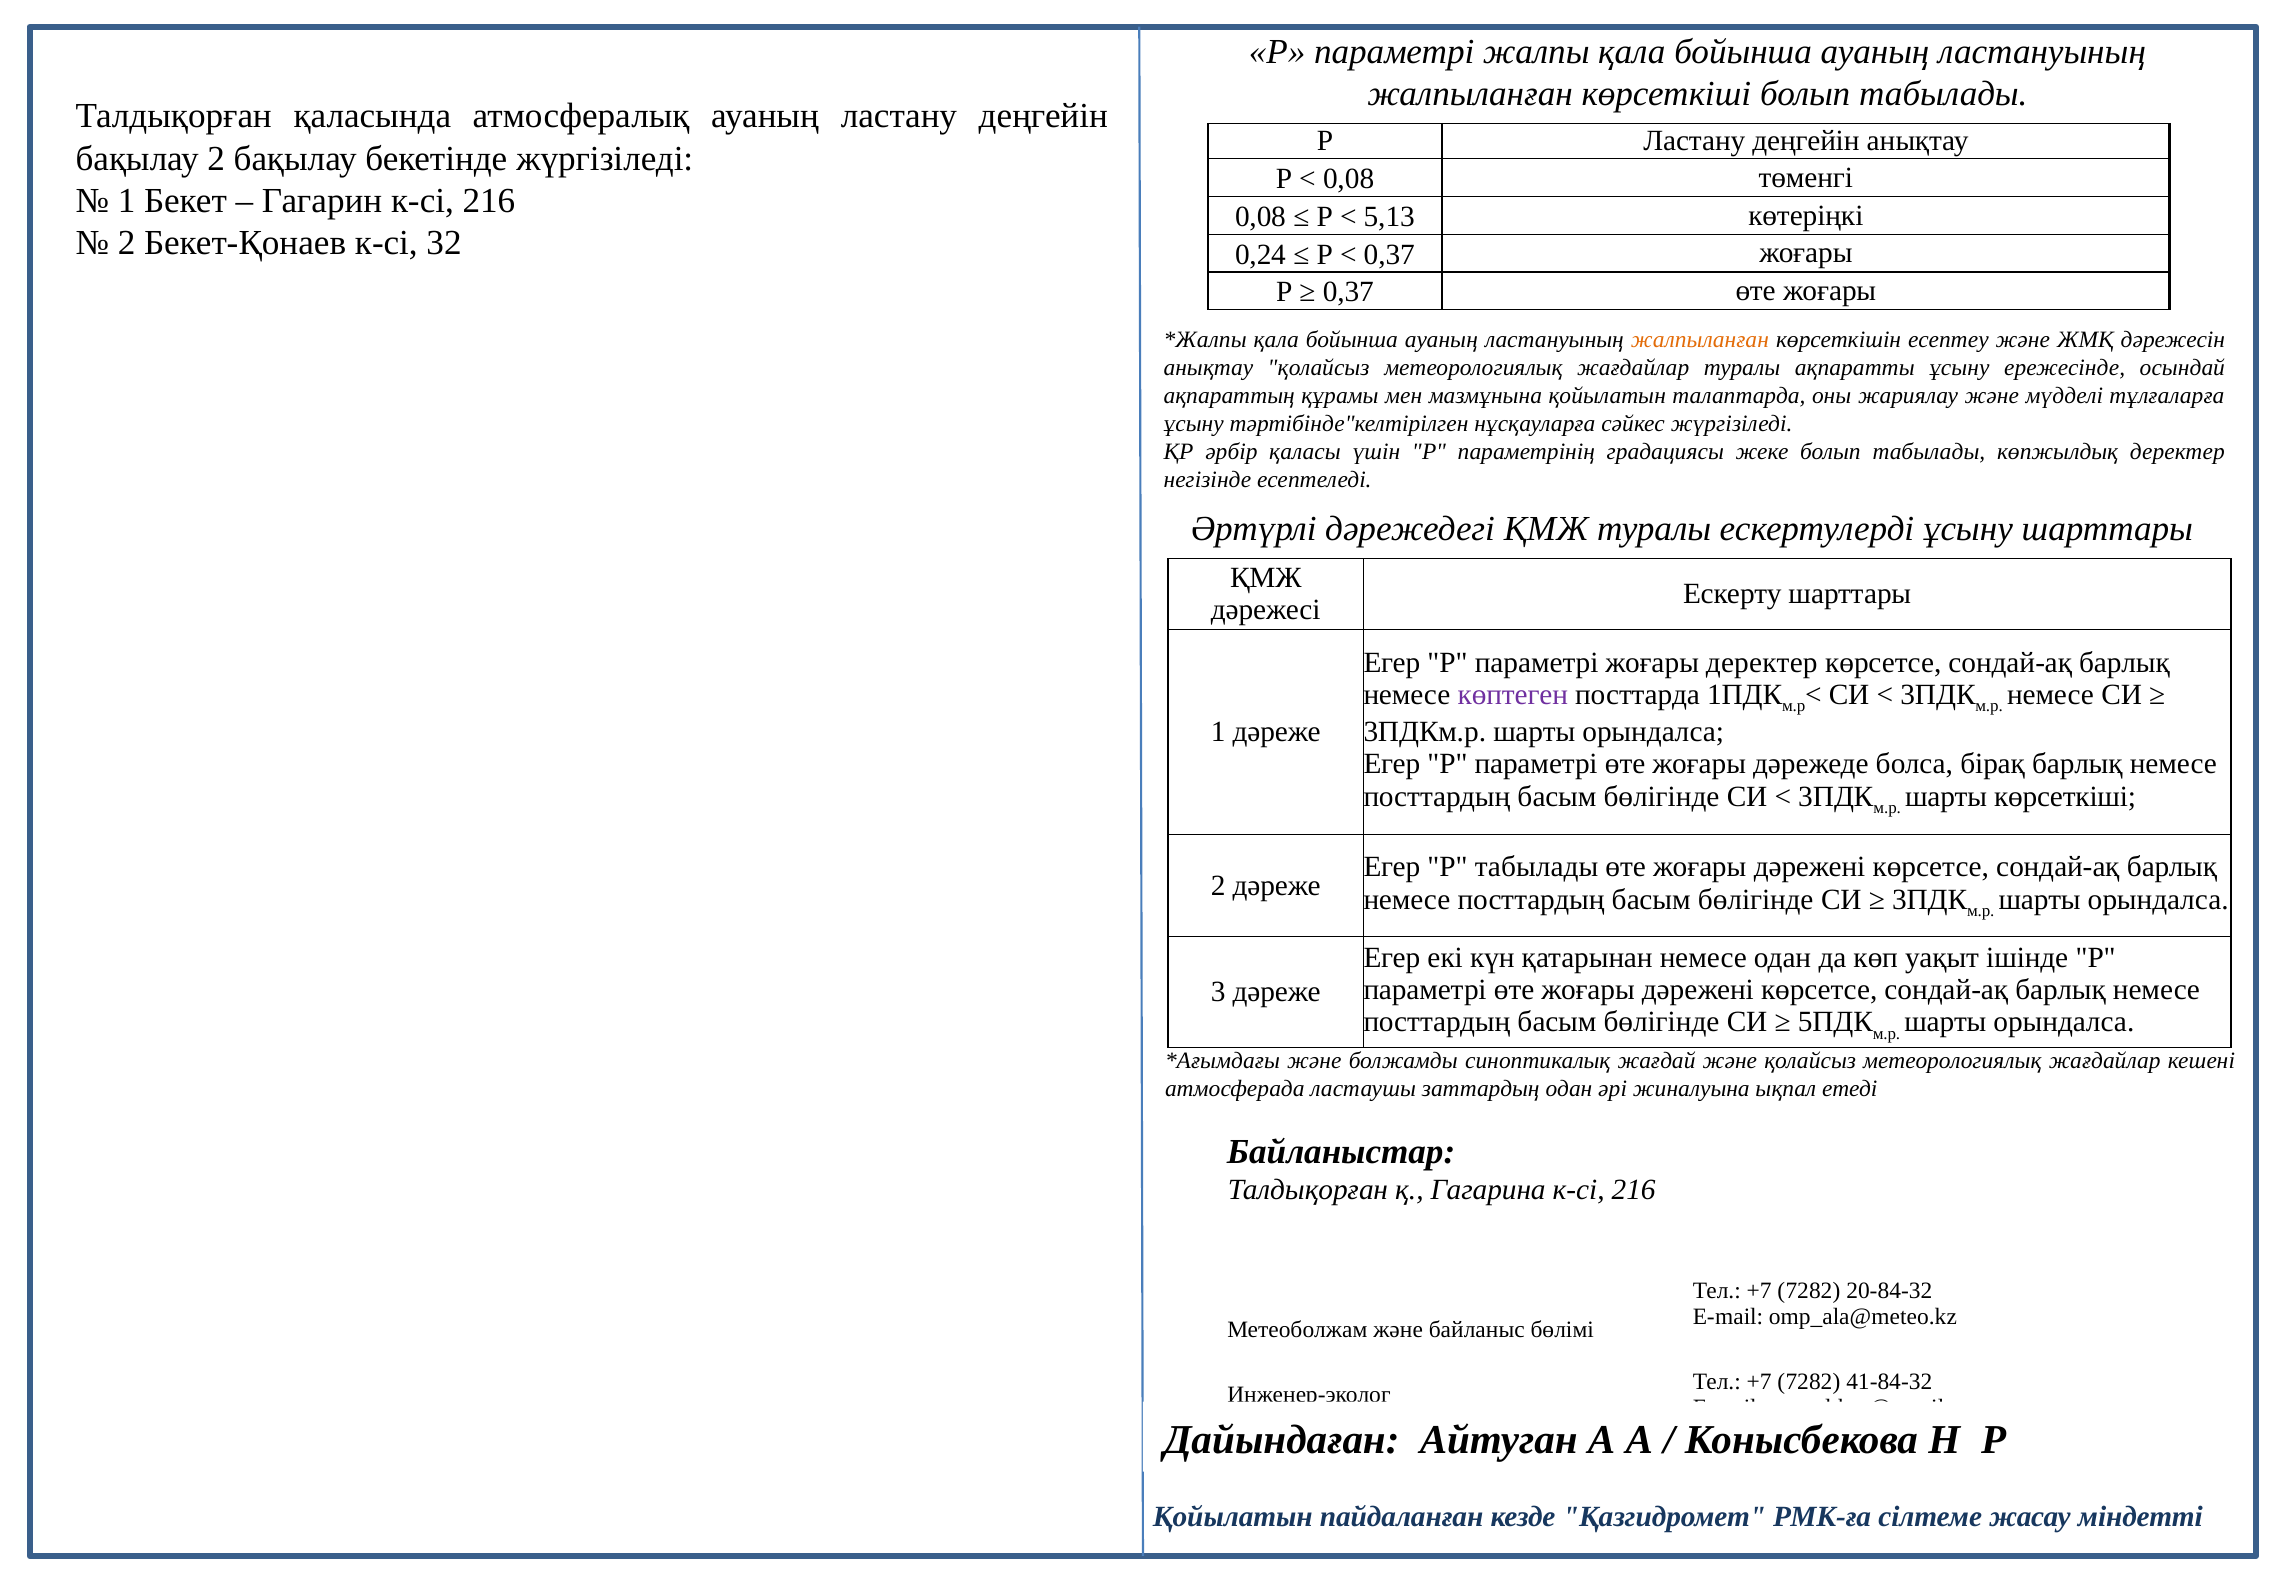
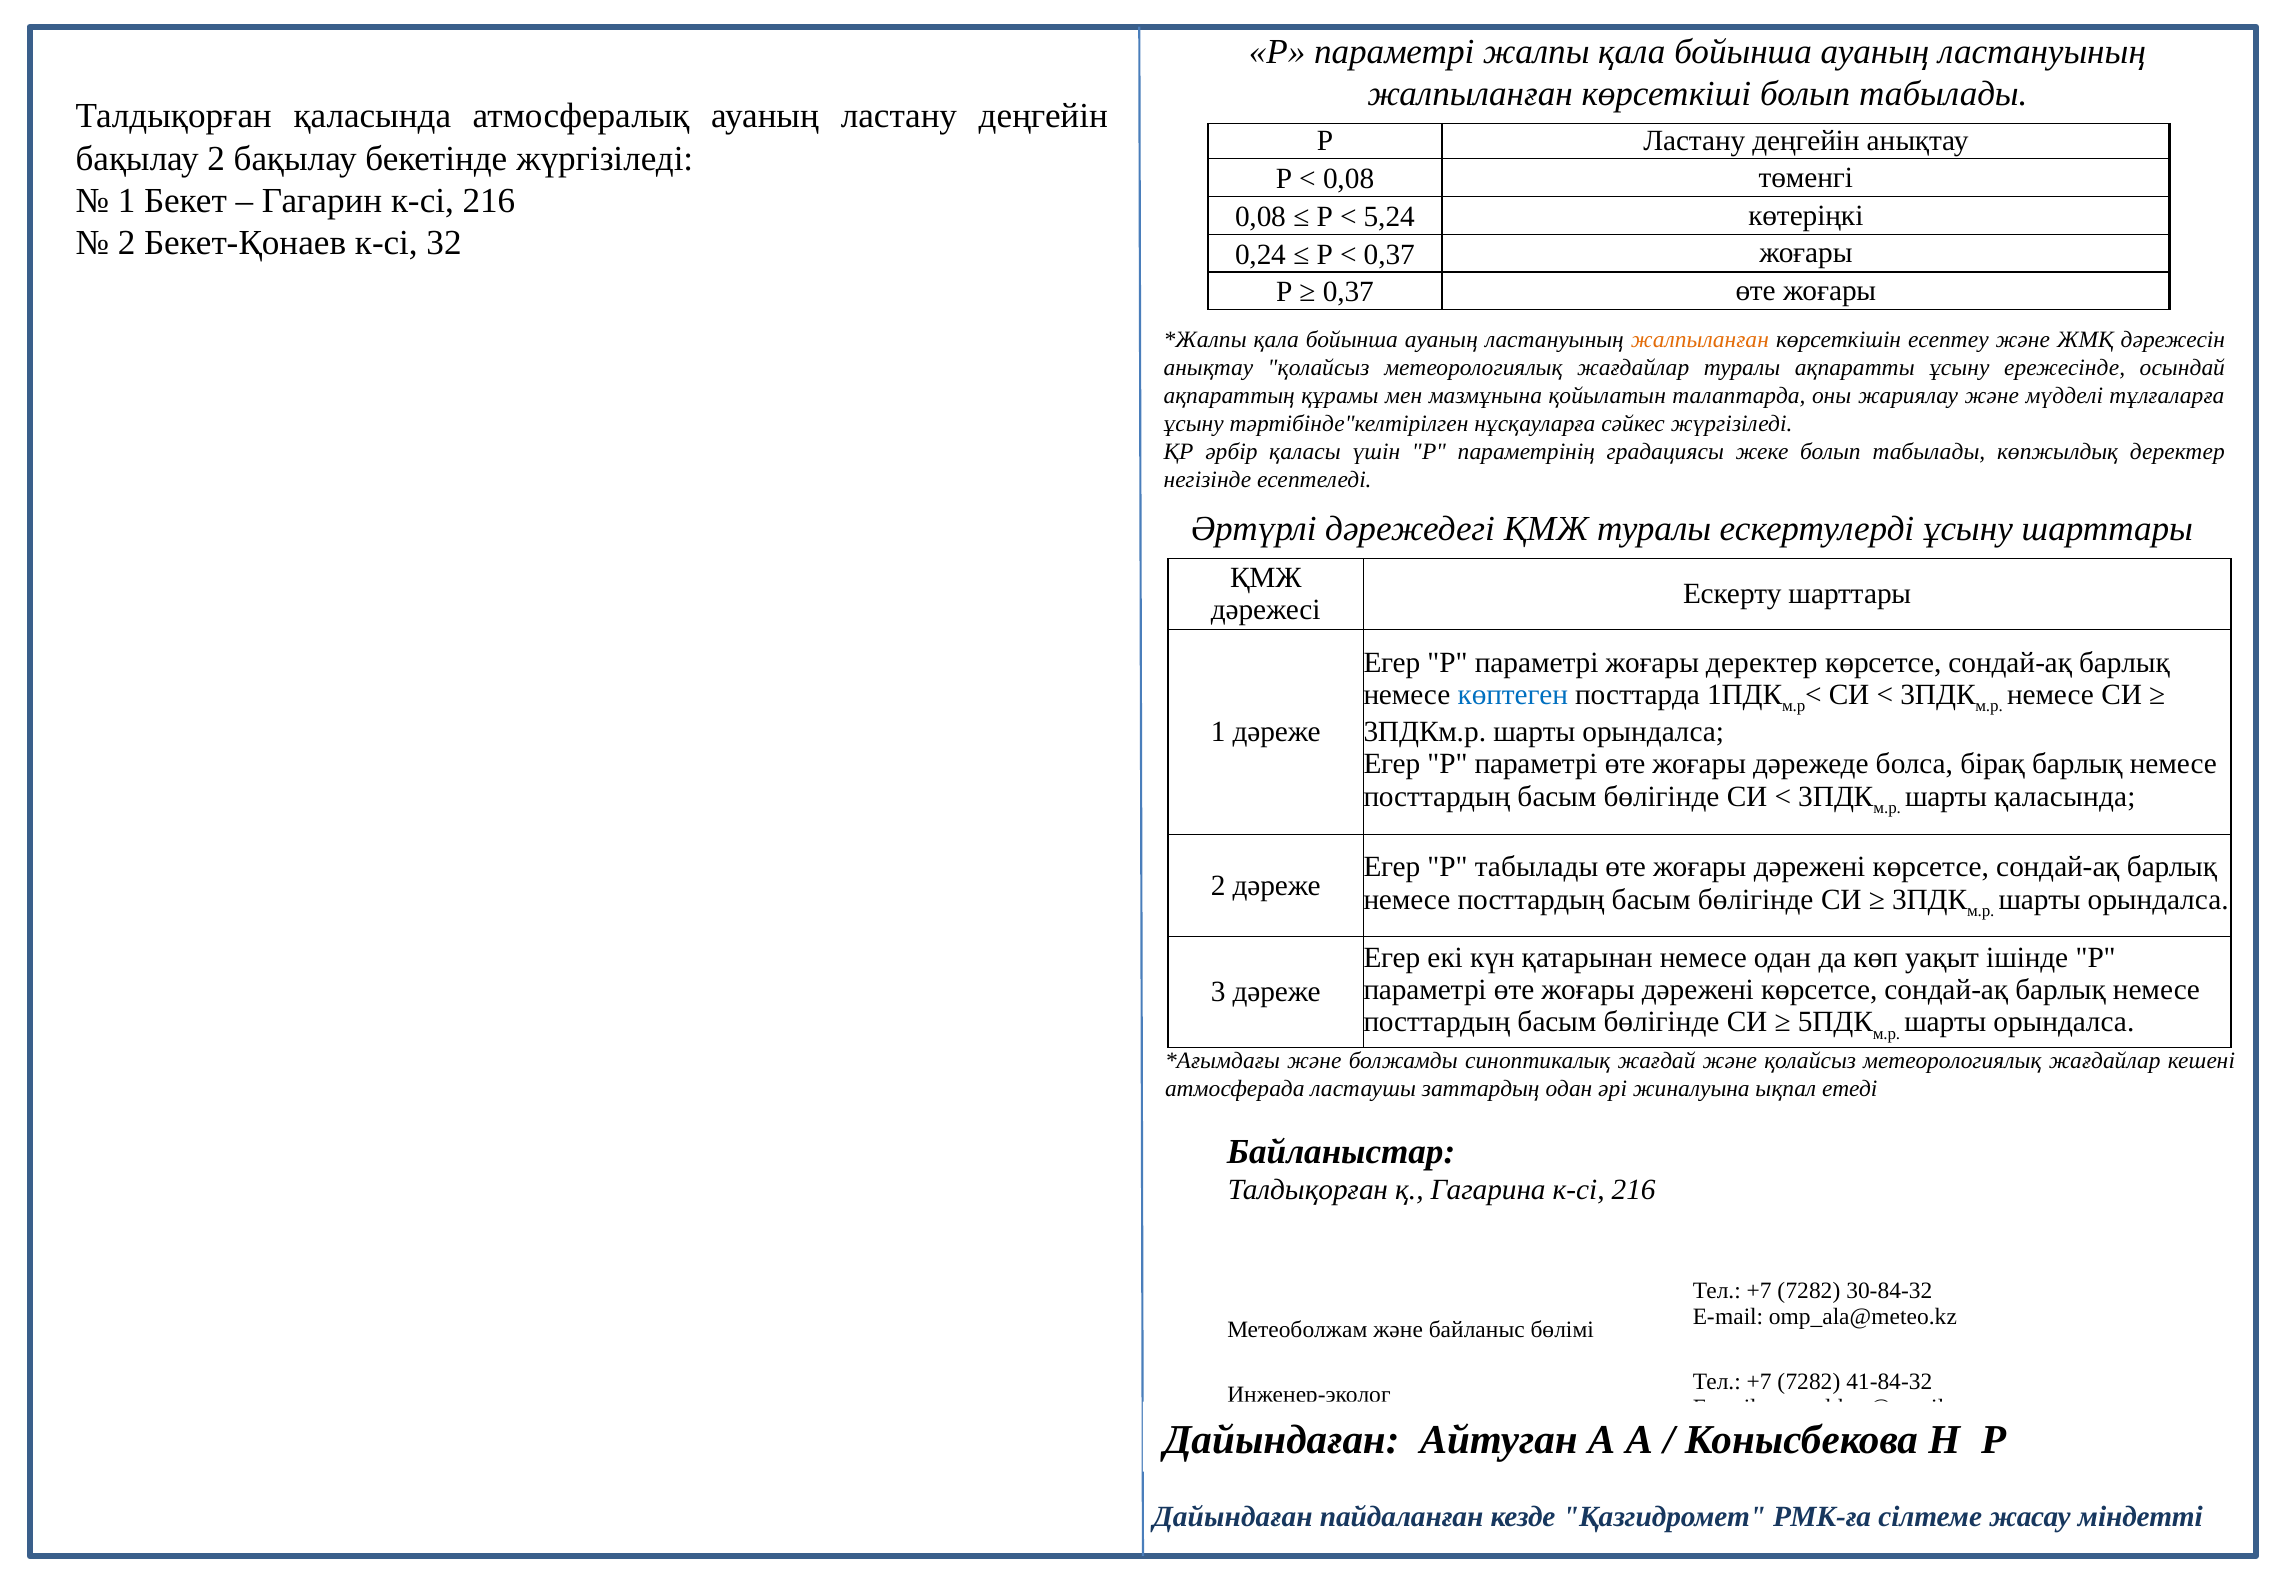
5,13: 5,13 -> 5,24
көптеген colour: purple -> blue
шарты көрсеткіші: көрсеткіші -> қаласында
20-84-32: 20-84-32 -> 30-84-32
Қойылатын at (1233, 1516): Қойылатын -> Дайындаған
